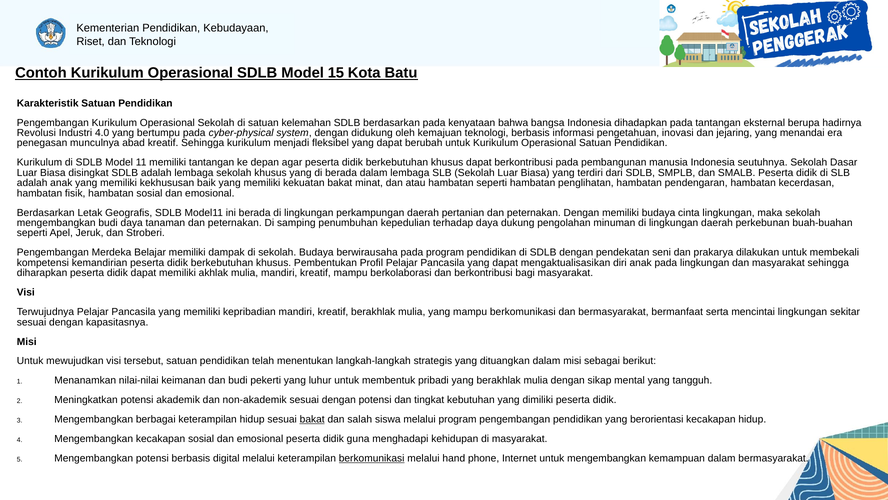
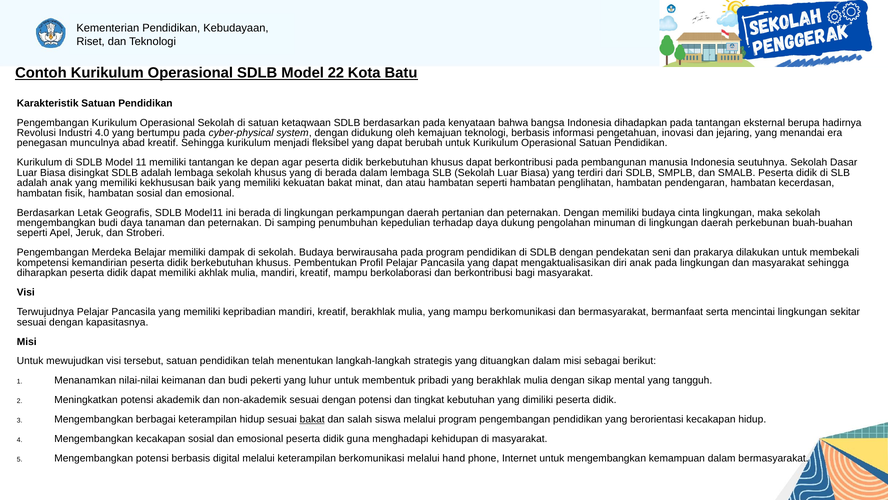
15: 15 -> 22
kelemahan: kelemahan -> ketaqwaan
berkomunikasi at (372, 458) underline: present -> none
